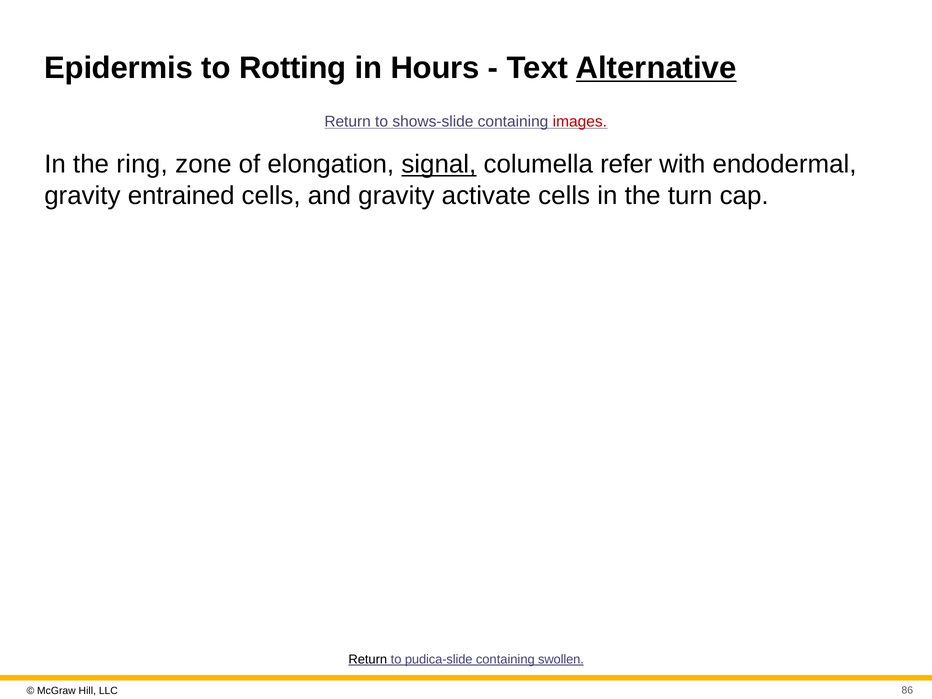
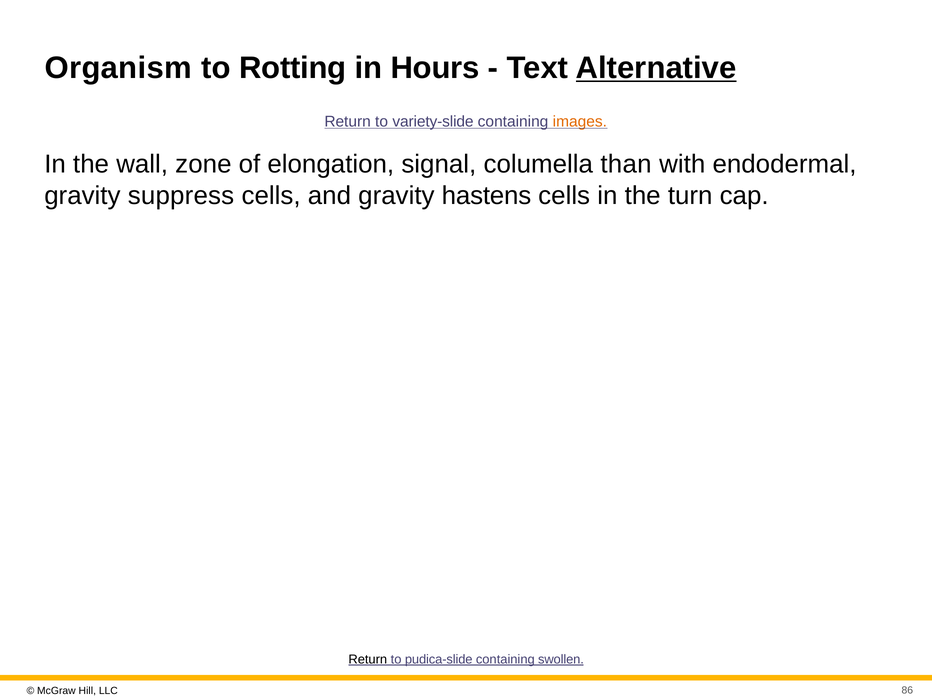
Epidermis: Epidermis -> Organism
shows-slide: shows-slide -> variety-slide
images colour: red -> orange
ring: ring -> wall
signal underline: present -> none
refer: refer -> than
entrained: entrained -> suppress
activate: activate -> hastens
